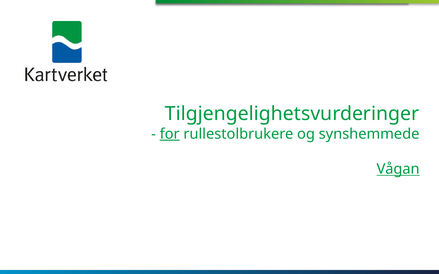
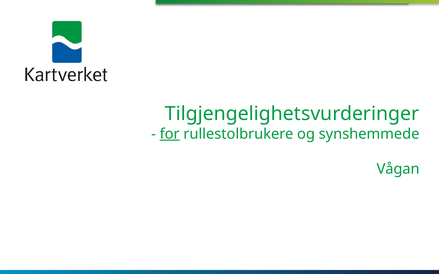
Vågan underline: present -> none
